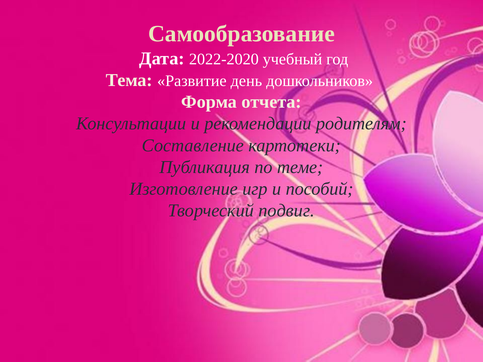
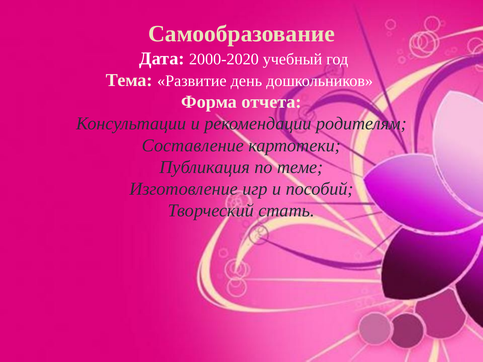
2022-2020: 2022-2020 -> 2000-2020
подвиг: подвиг -> стать
